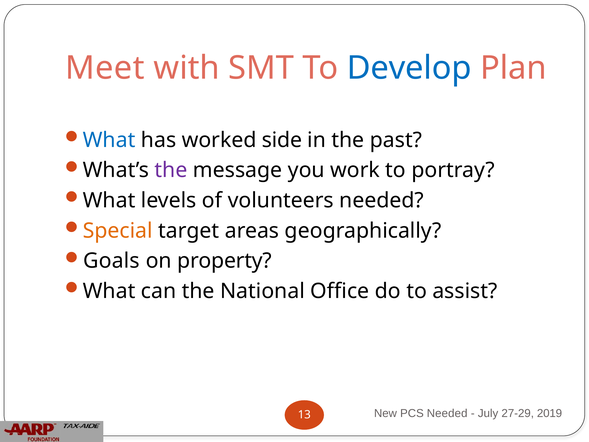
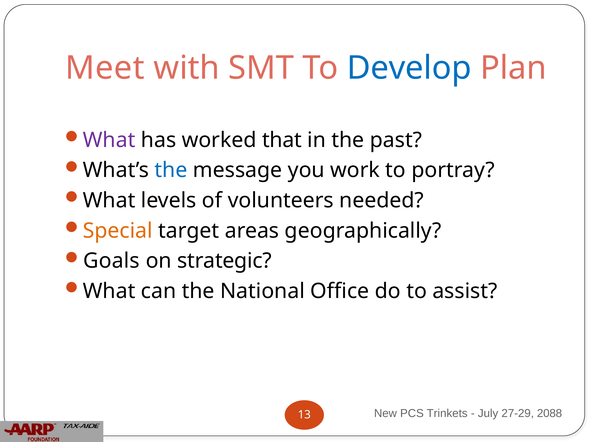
What at (109, 140) colour: blue -> purple
side: side -> that
the at (171, 170) colour: purple -> blue
property: property -> strategic
PCS Needed: Needed -> Trinkets
2019: 2019 -> 2088
